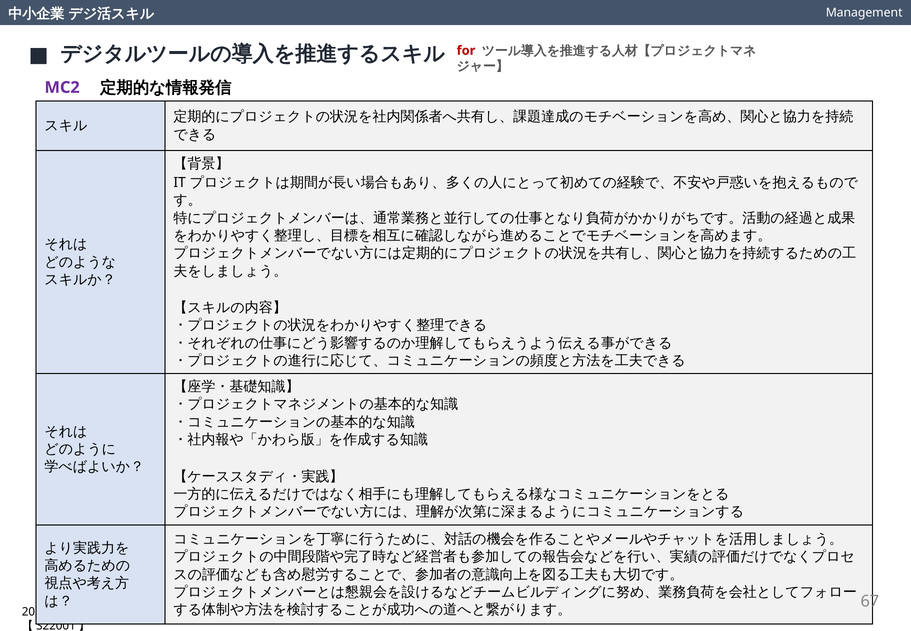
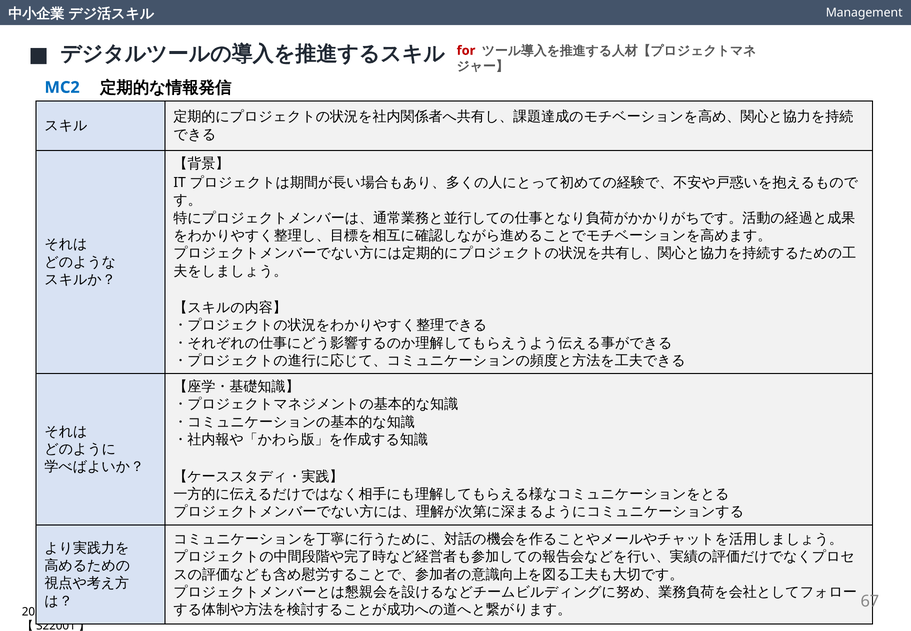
MC2 colour: purple -> blue
